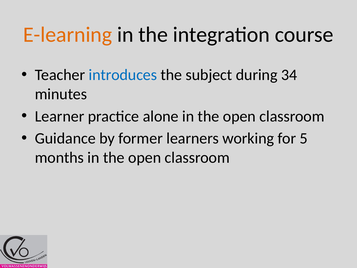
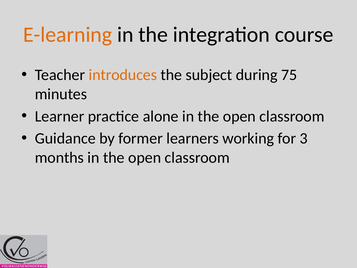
introduces colour: blue -> orange
34: 34 -> 75
5: 5 -> 3
